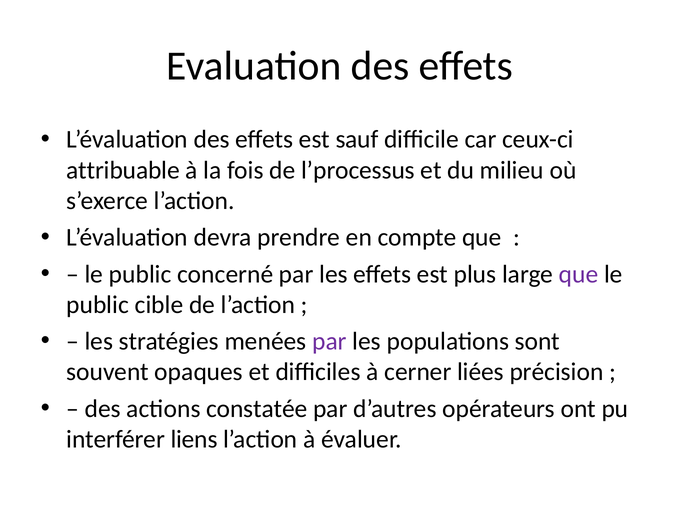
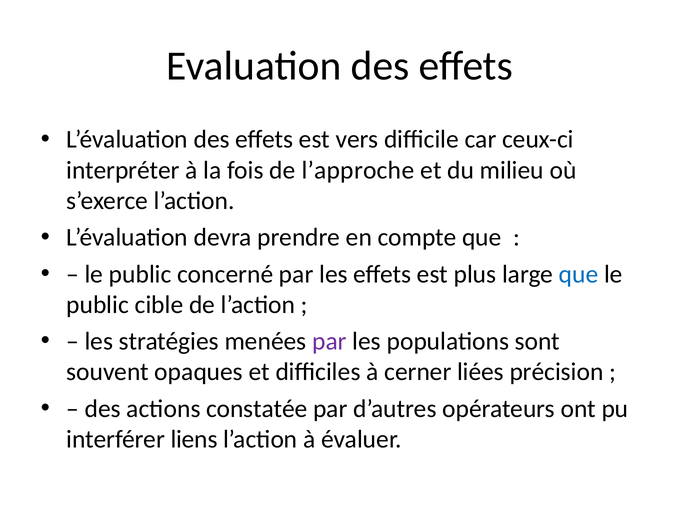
sauf: sauf -> vers
attribuable: attribuable -> interpréter
l’processus: l’processus -> l’approche
que at (579, 274) colour: purple -> blue
